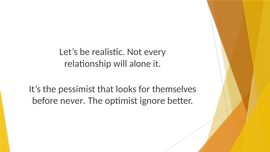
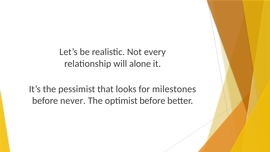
themselves: themselves -> milestones
optimist ignore: ignore -> before
